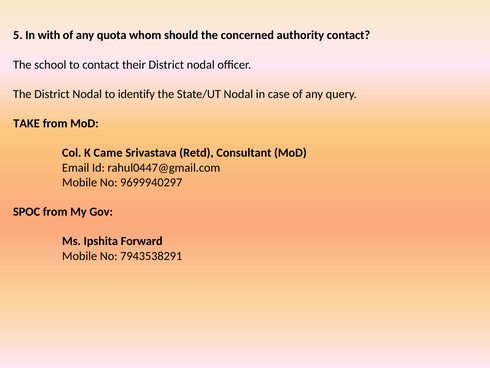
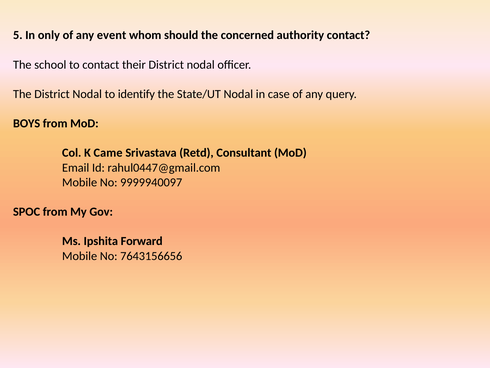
with: with -> only
quota: quota -> event
TAKE: TAKE -> BOYS
9699940297: 9699940297 -> 9999940097
7943538291: 7943538291 -> 7643156656
